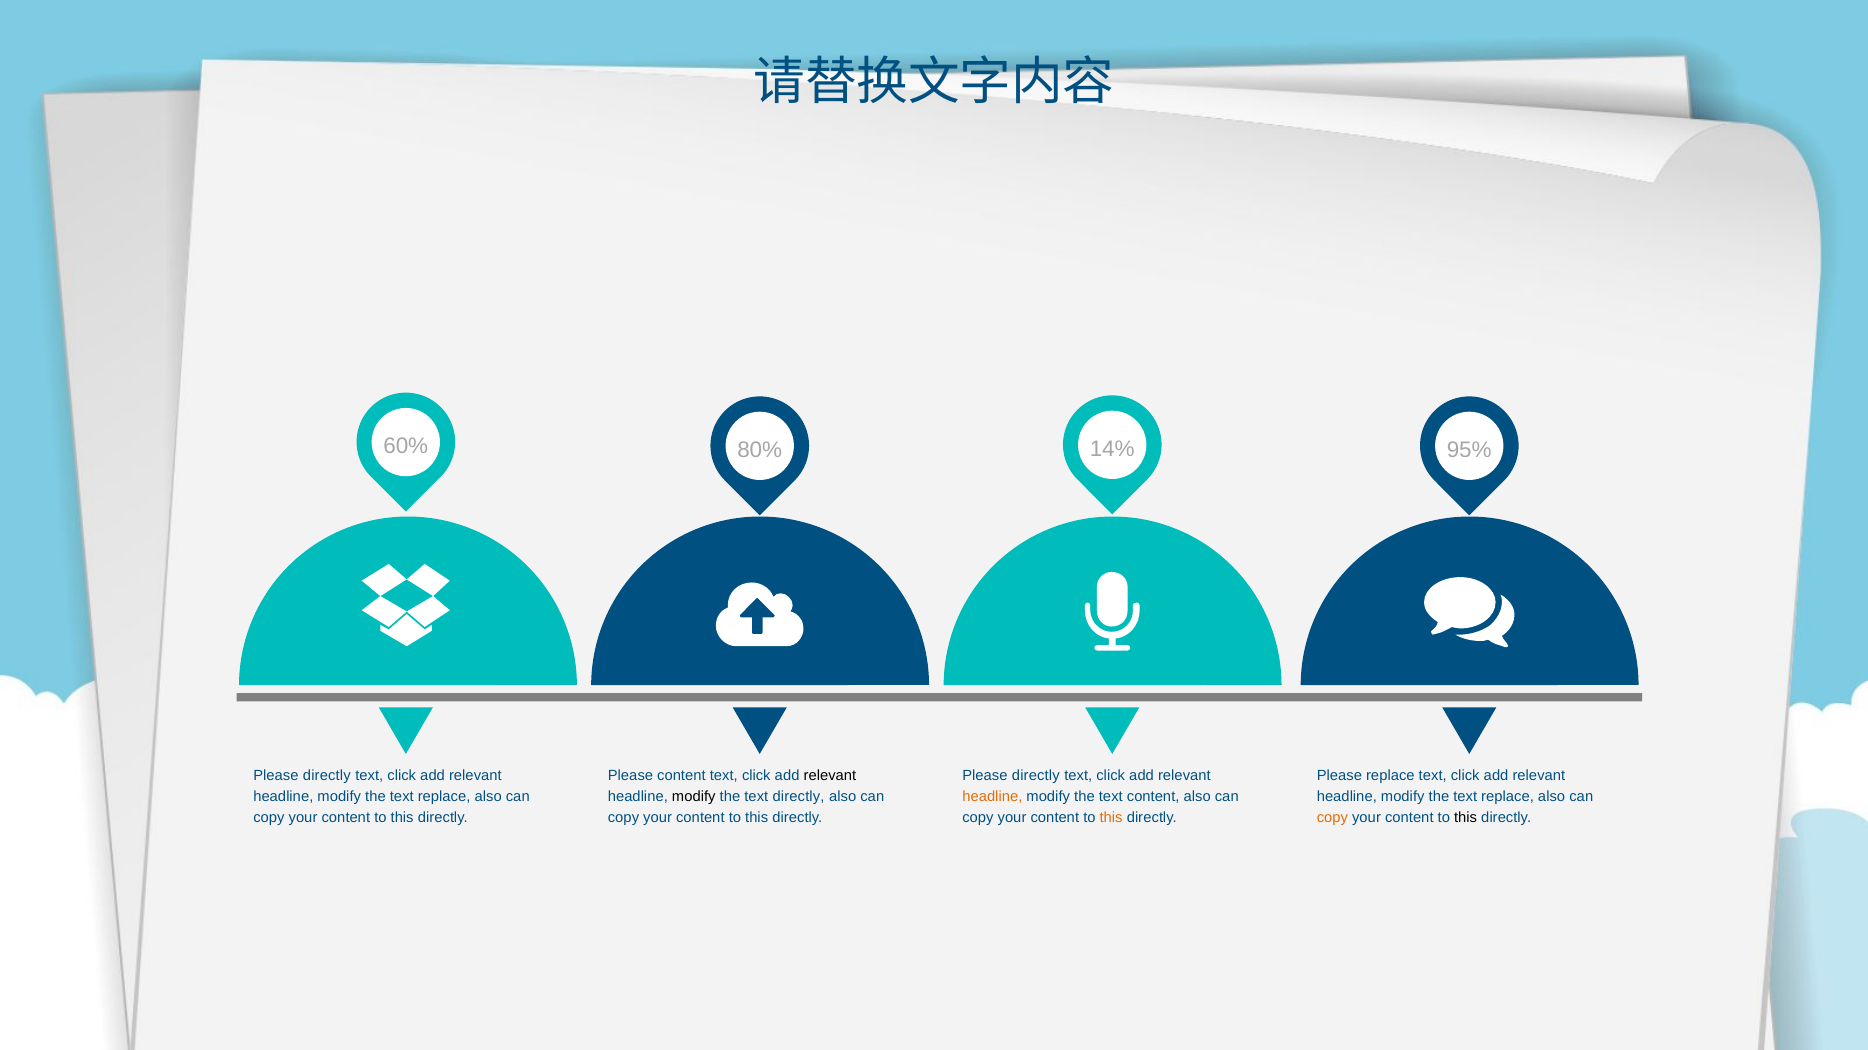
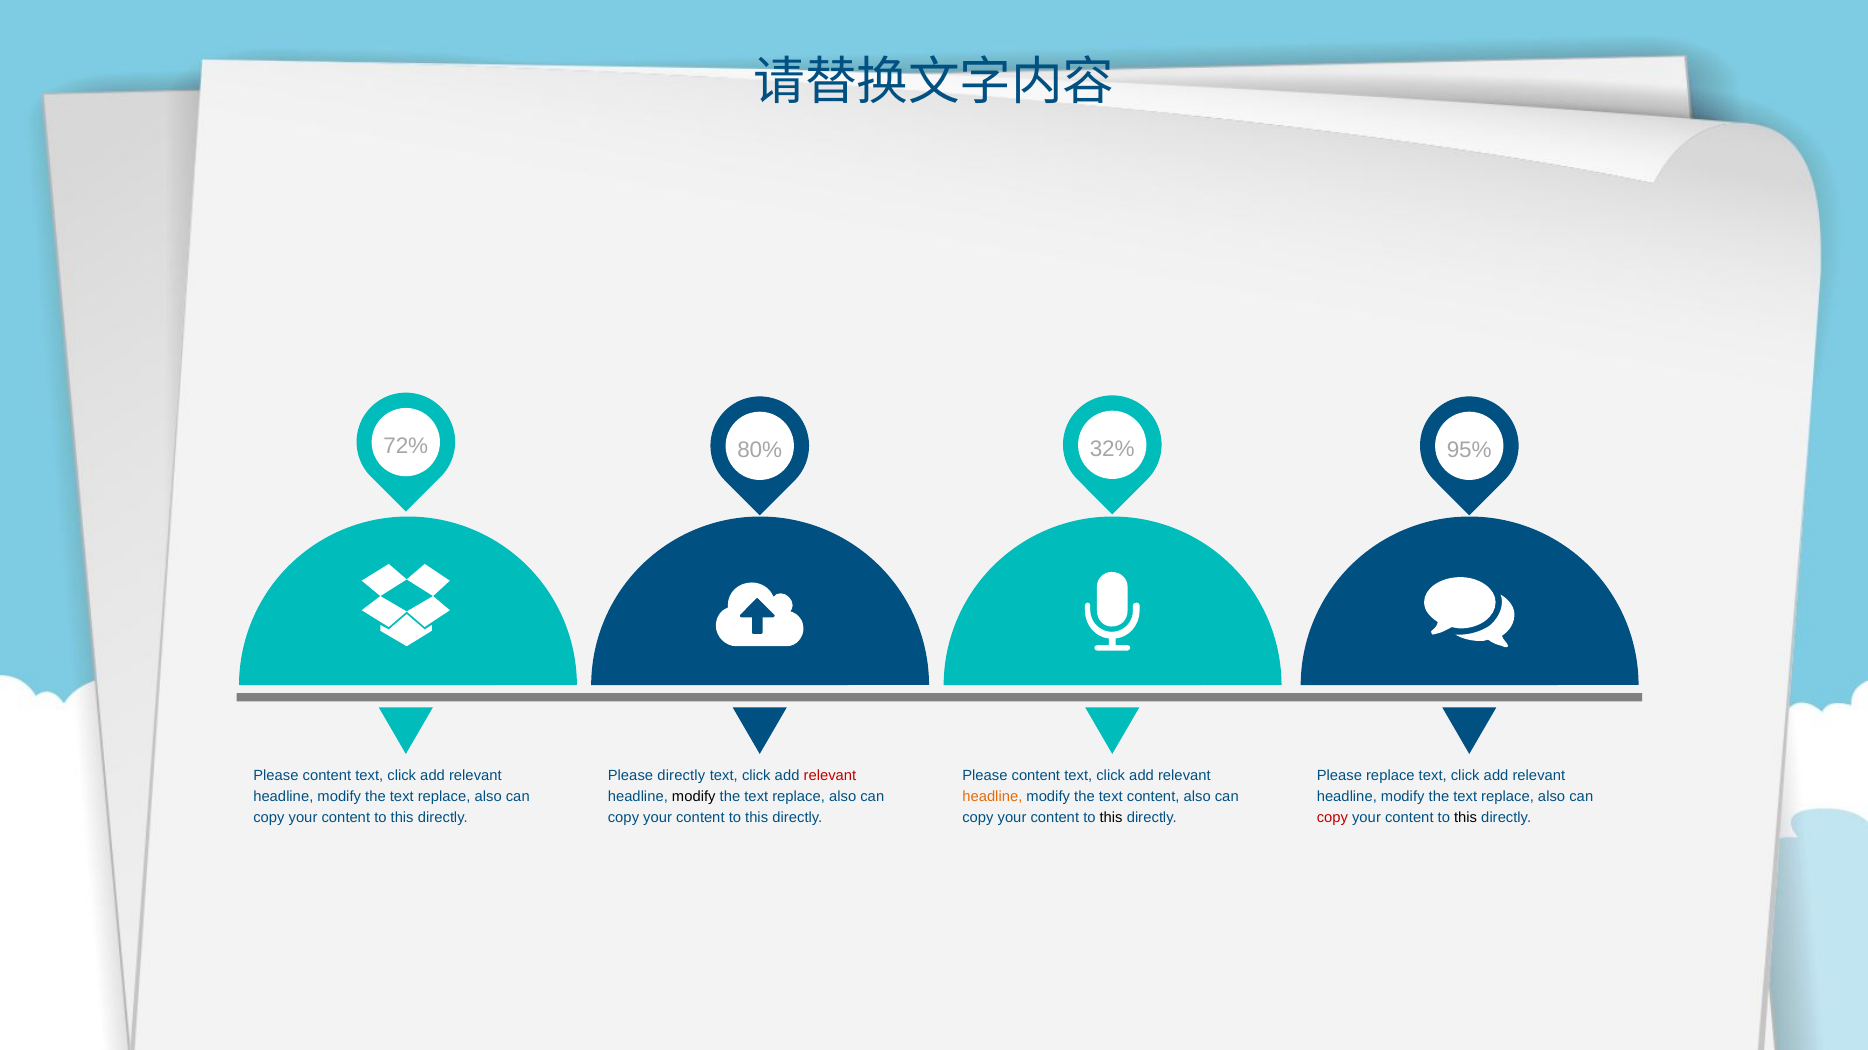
60%: 60% -> 72%
14%: 14% -> 32%
directly at (327, 776): directly -> content
Please content: content -> directly
relevant at (830, 776) colour: black -> red
directly at (1036, 776): directly -> content
directly at (799, 797): directly -> replace
this at (1111, 818) colour: orange -> black
copy at (1332, 818) colour: orange -> red
